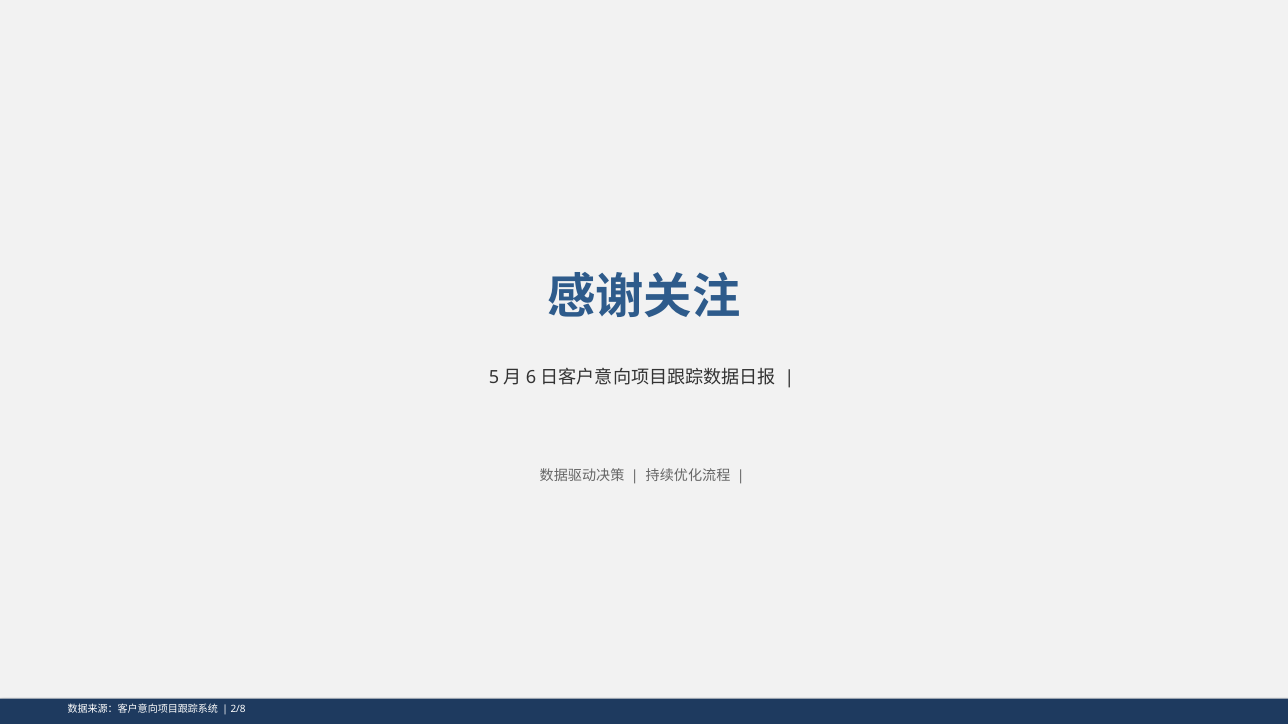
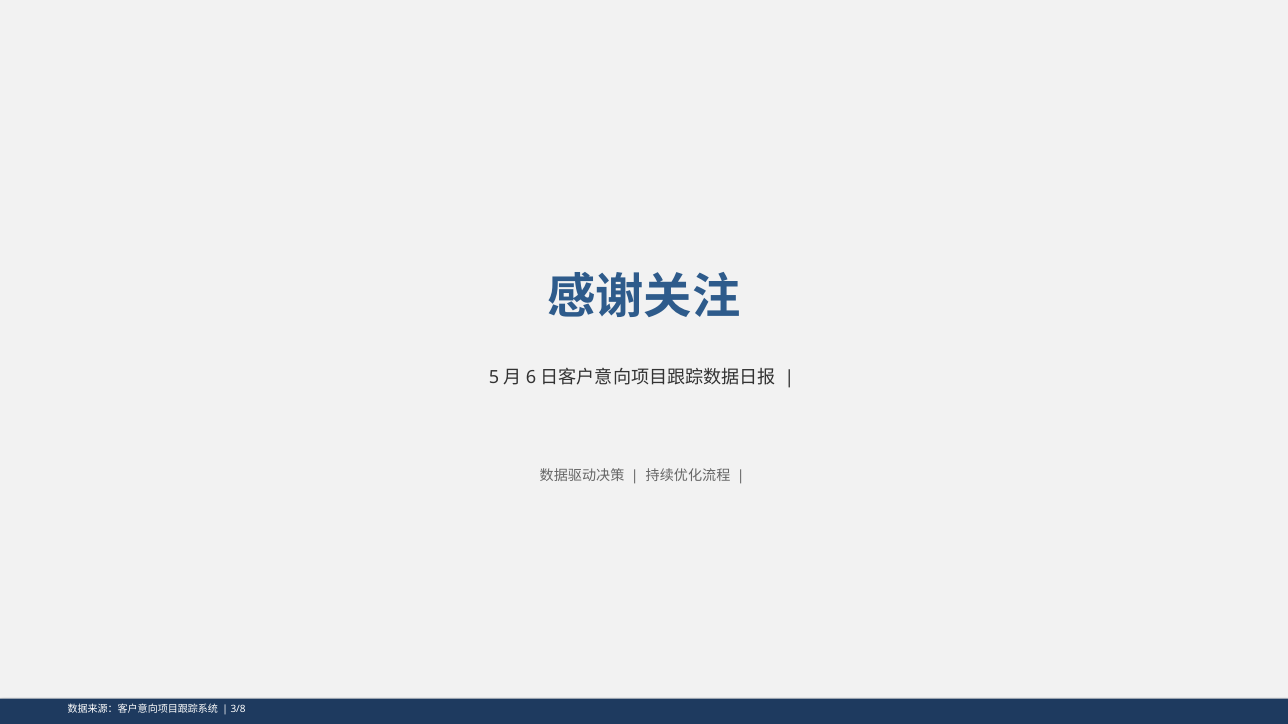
2/8: 2/8 -> 3/8
